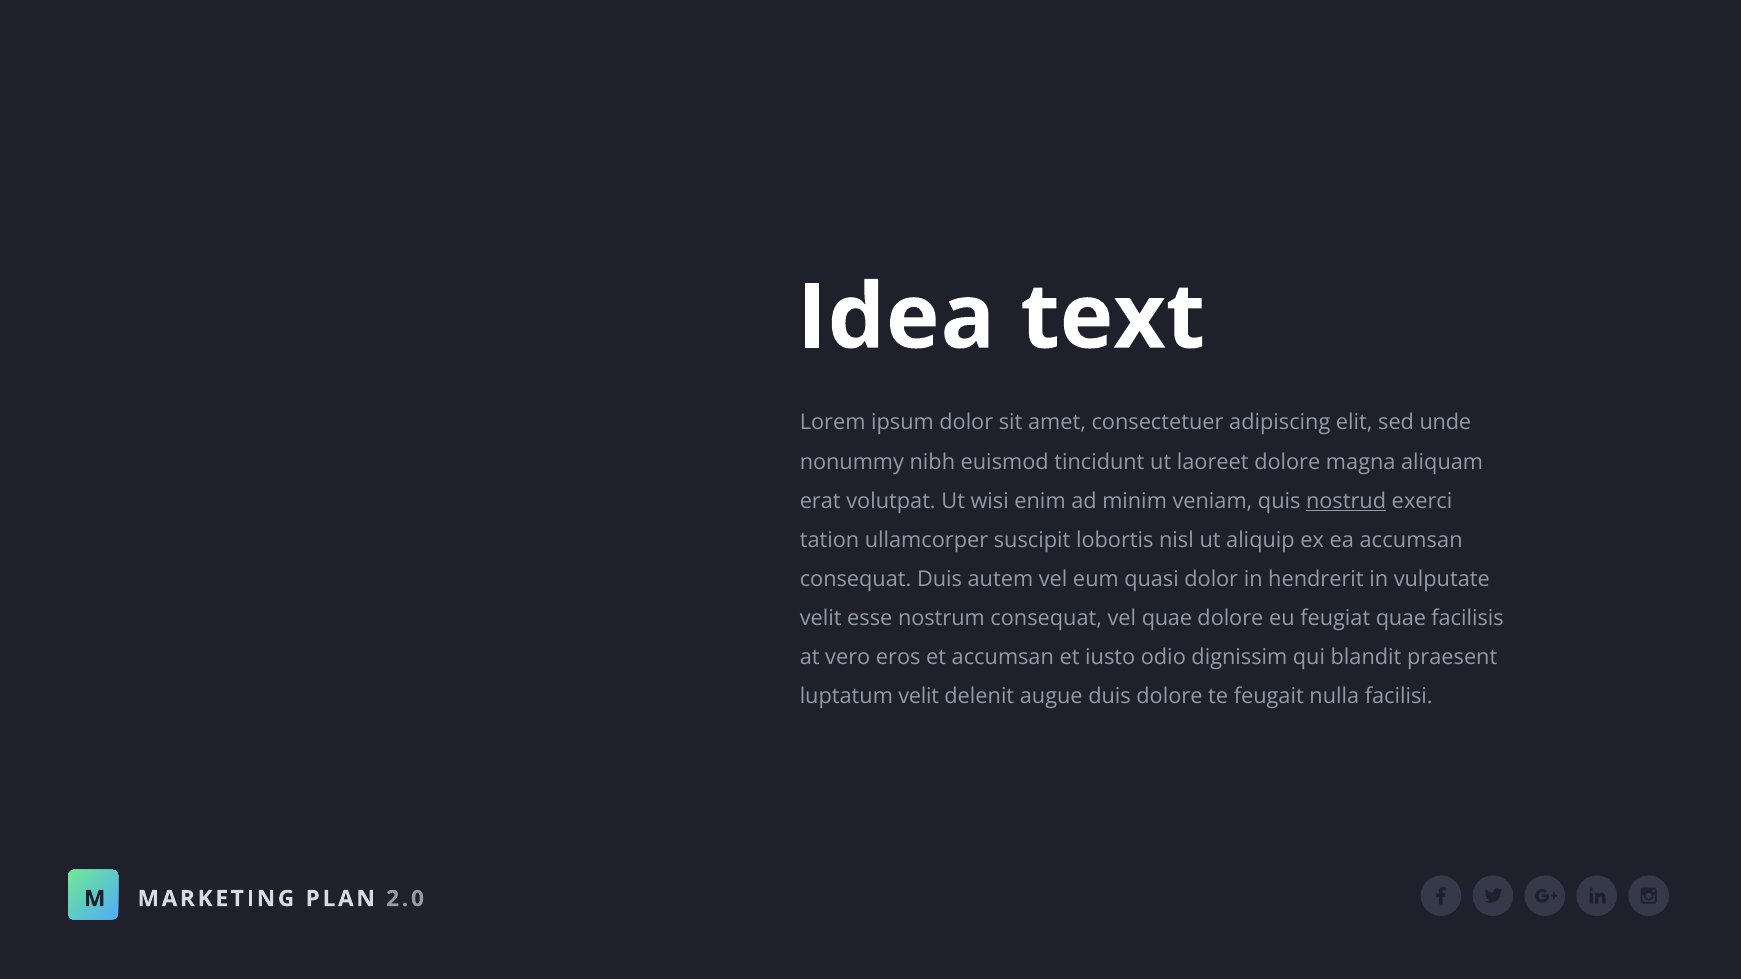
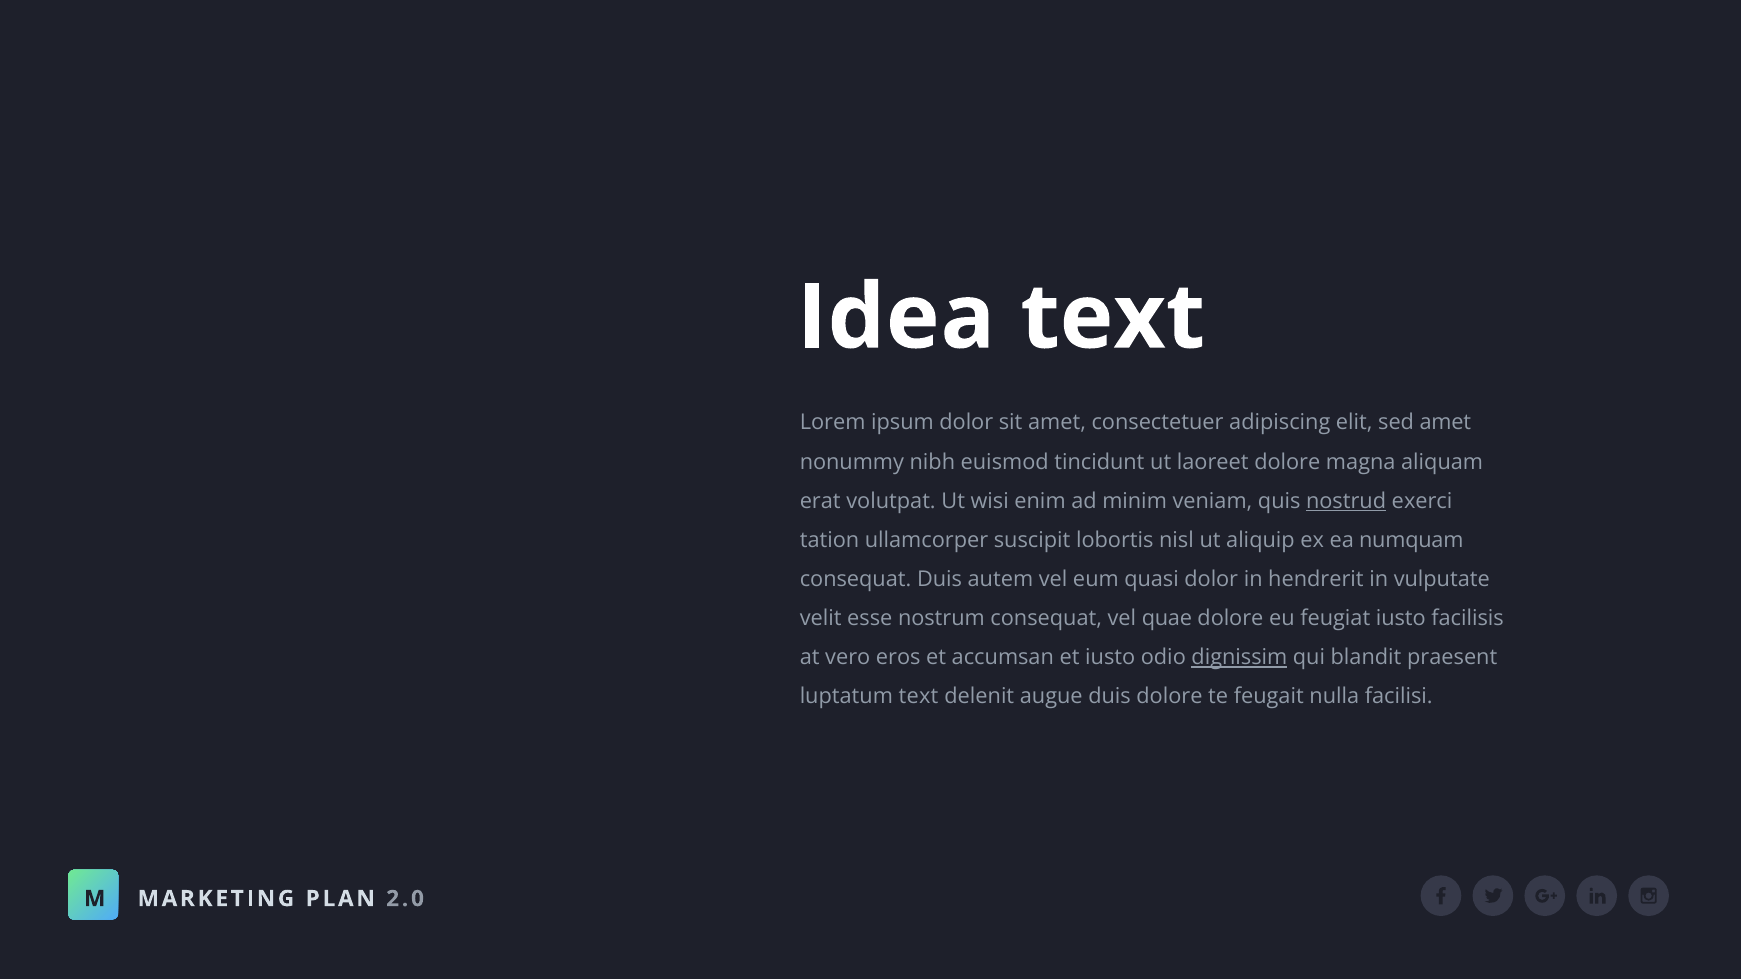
sed unde: unde -> amet
ea accumsan: accumsan -> numquam
feugiat quae: quae -> iusto
dignissim underline: none -> present
luptatum velit: velit -> text
